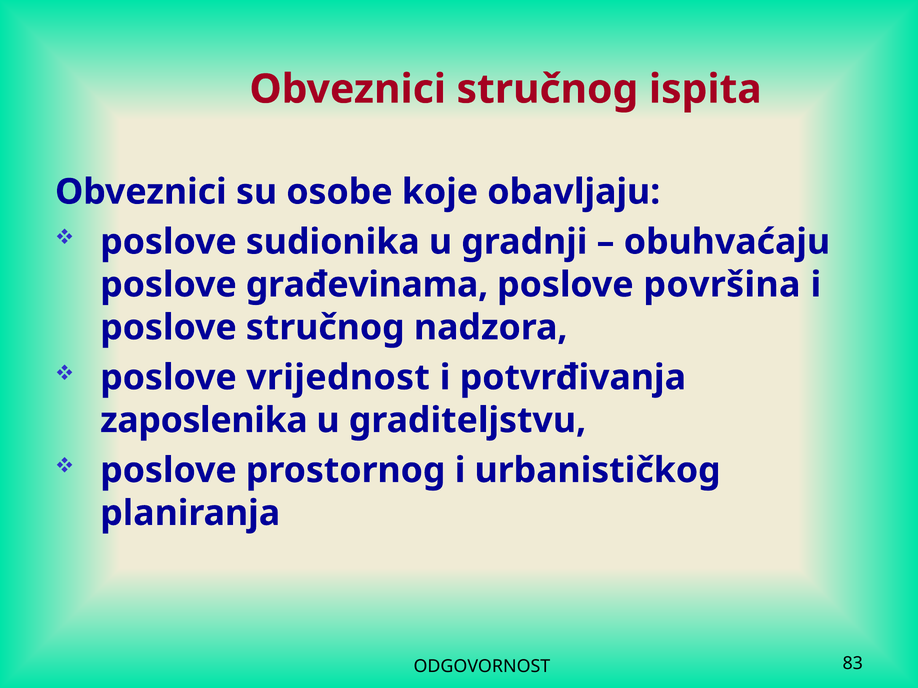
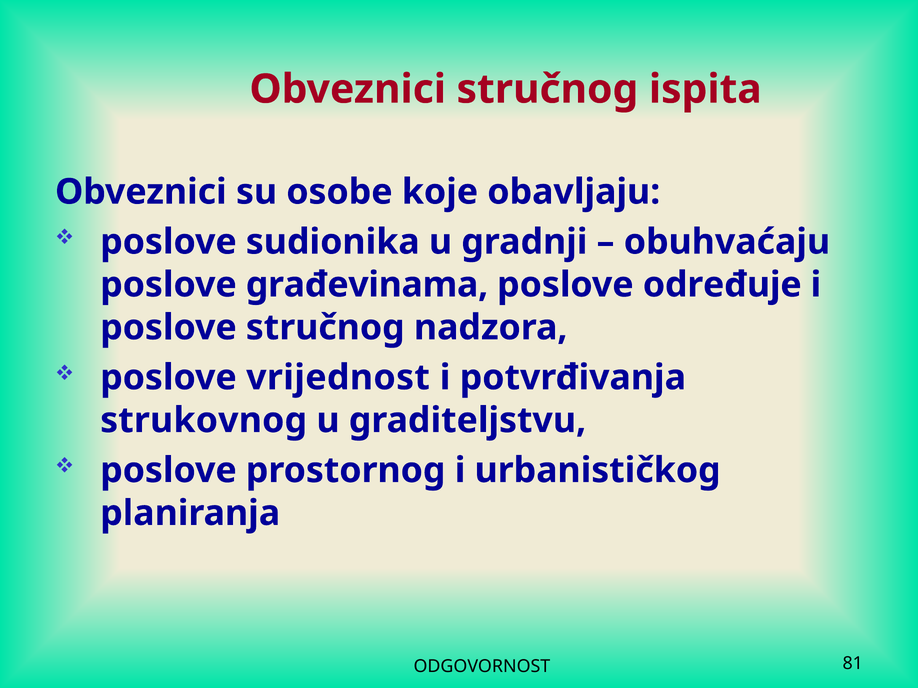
površina: površina -> određuje
zaposlenika: zaposlenika -> strukovnog
83: 83 -> 81
